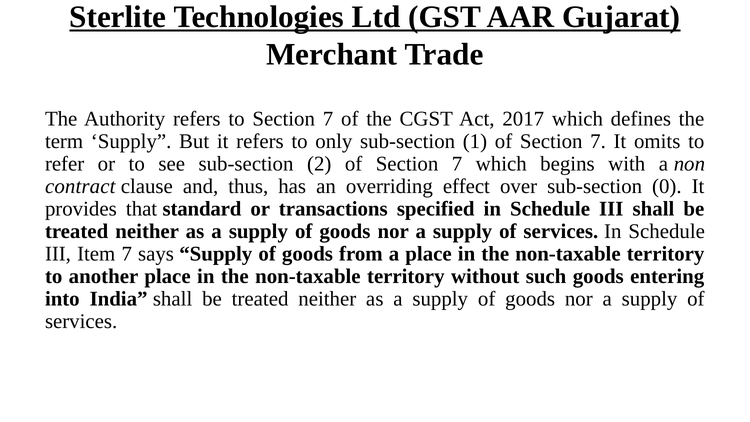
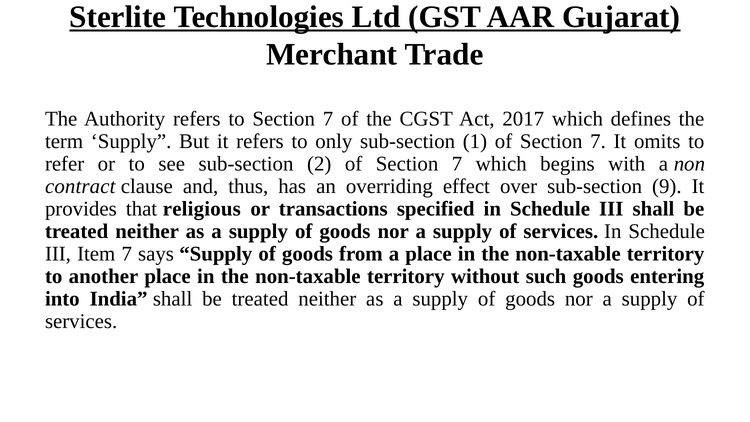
0: 0 -> 9
standard: standard -> religious
